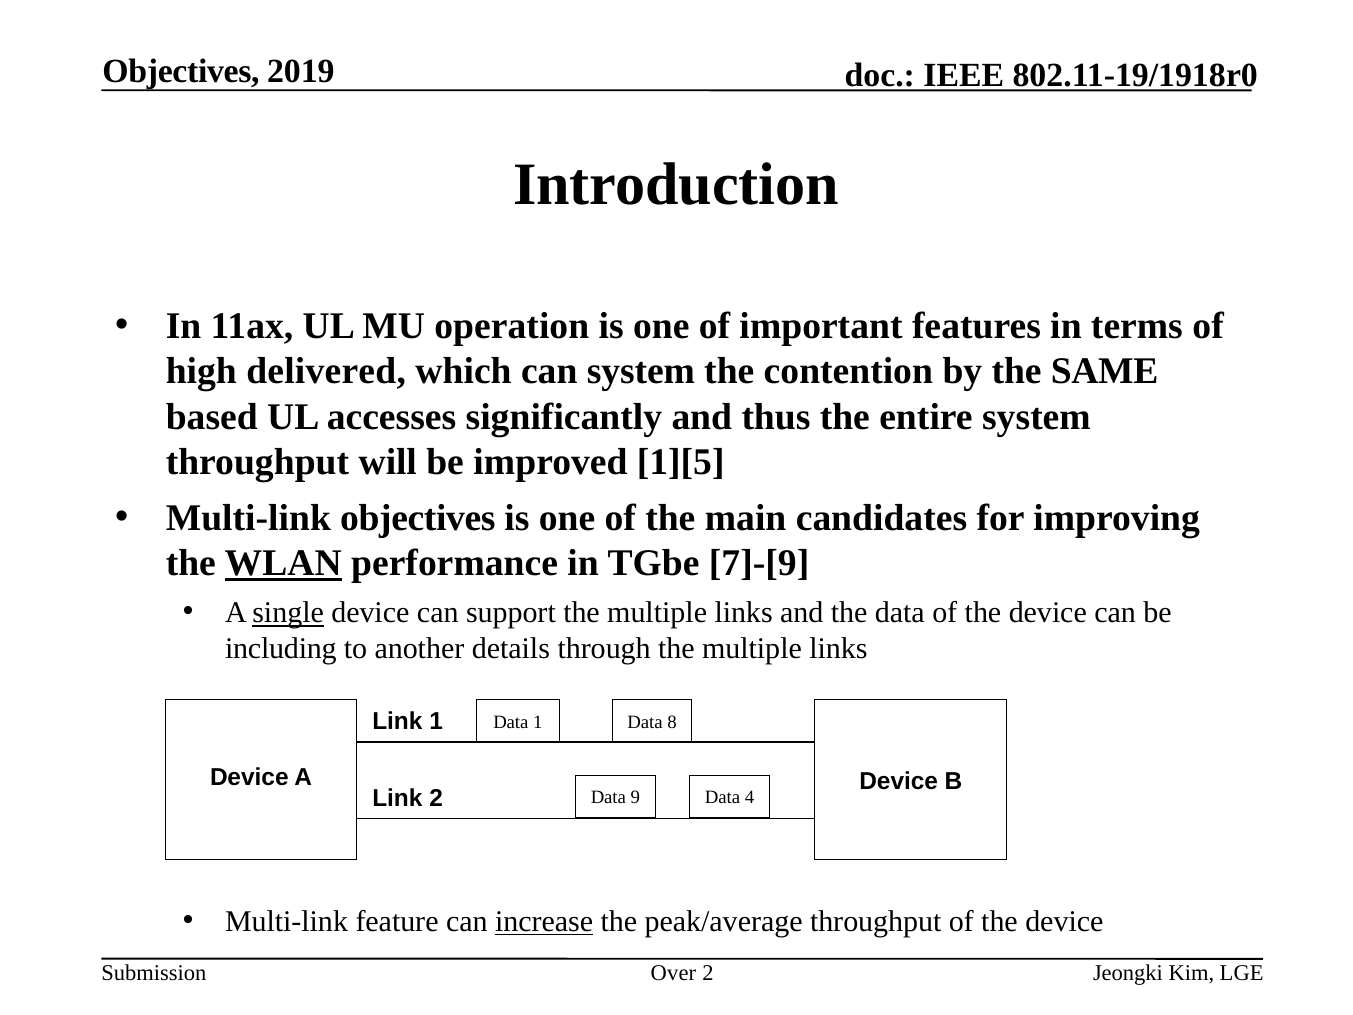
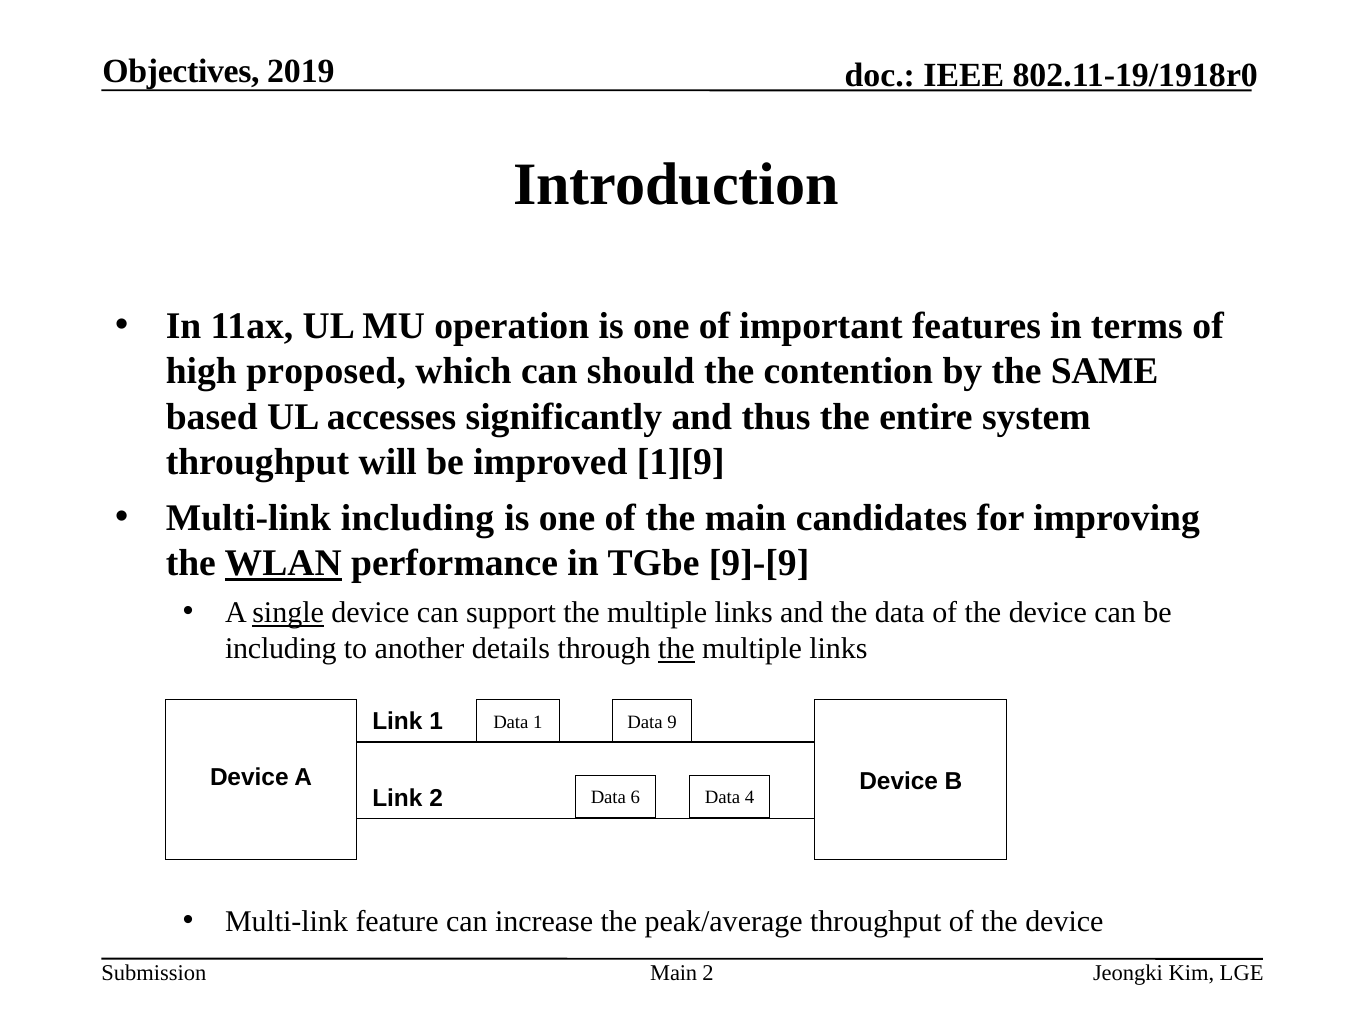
delivered: delivered -> proposed
can system: system -> should
1][5: 1][5 -> 1][9
Multi-link objectives: objectives -> including
7]-[9: 7]-[9 -> 9]-[9
the at (676, 649) underline: none -> present
8: 8 -> 9
9: 9 -> 6
increase underline: present -> none
Over at (673, 973): Over -> Main
